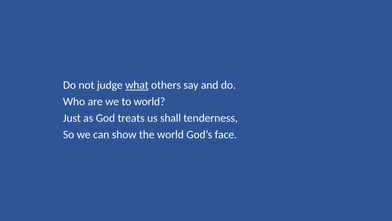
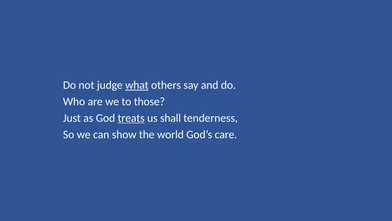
to world: world -> those
treats underline: none -> present
face: face -> care
